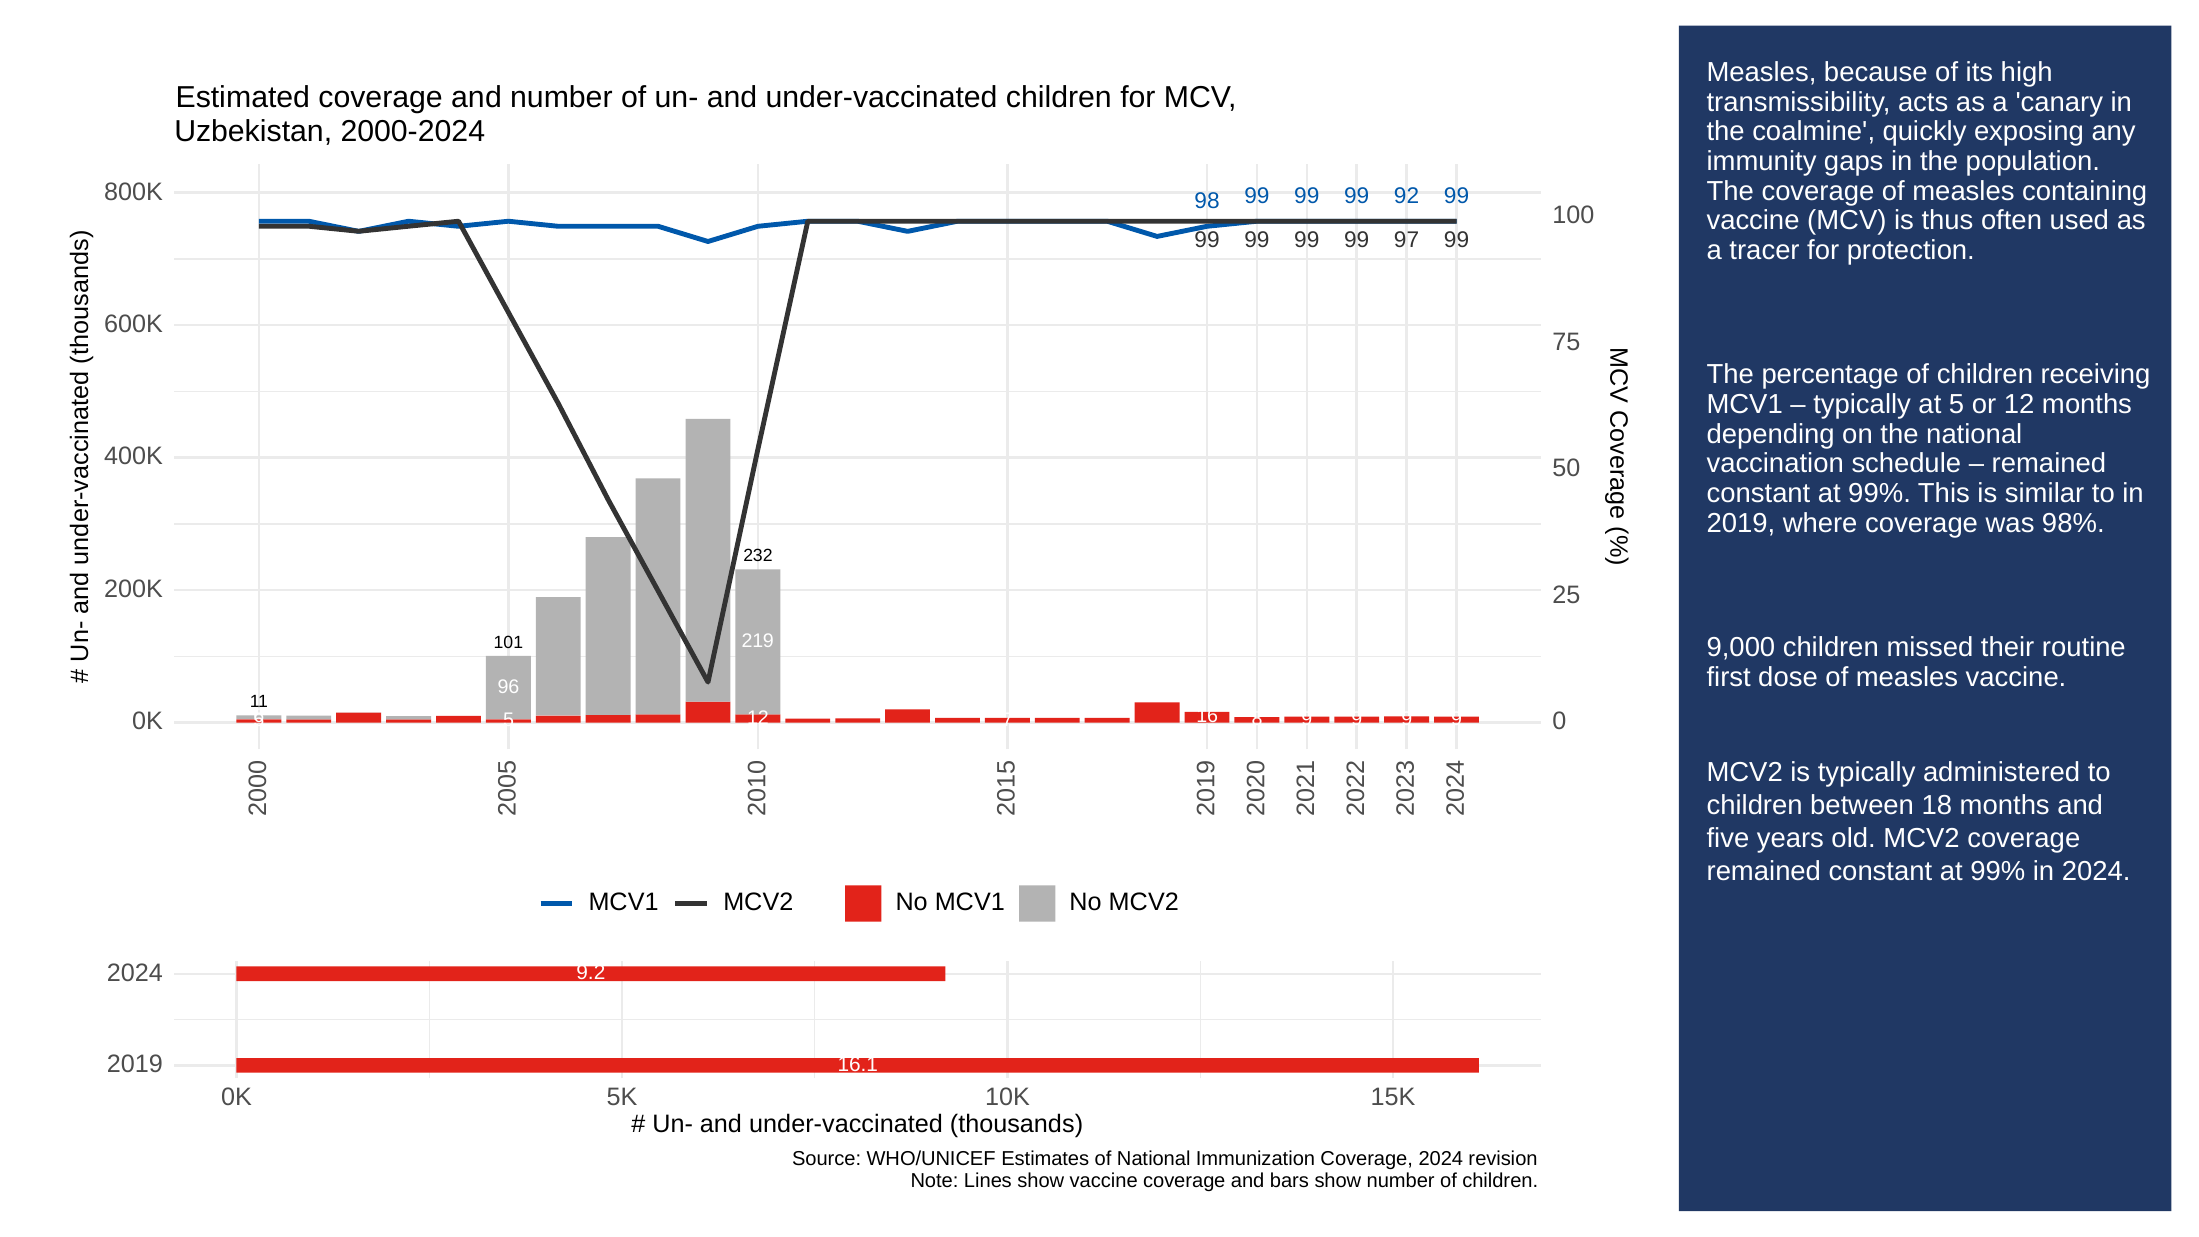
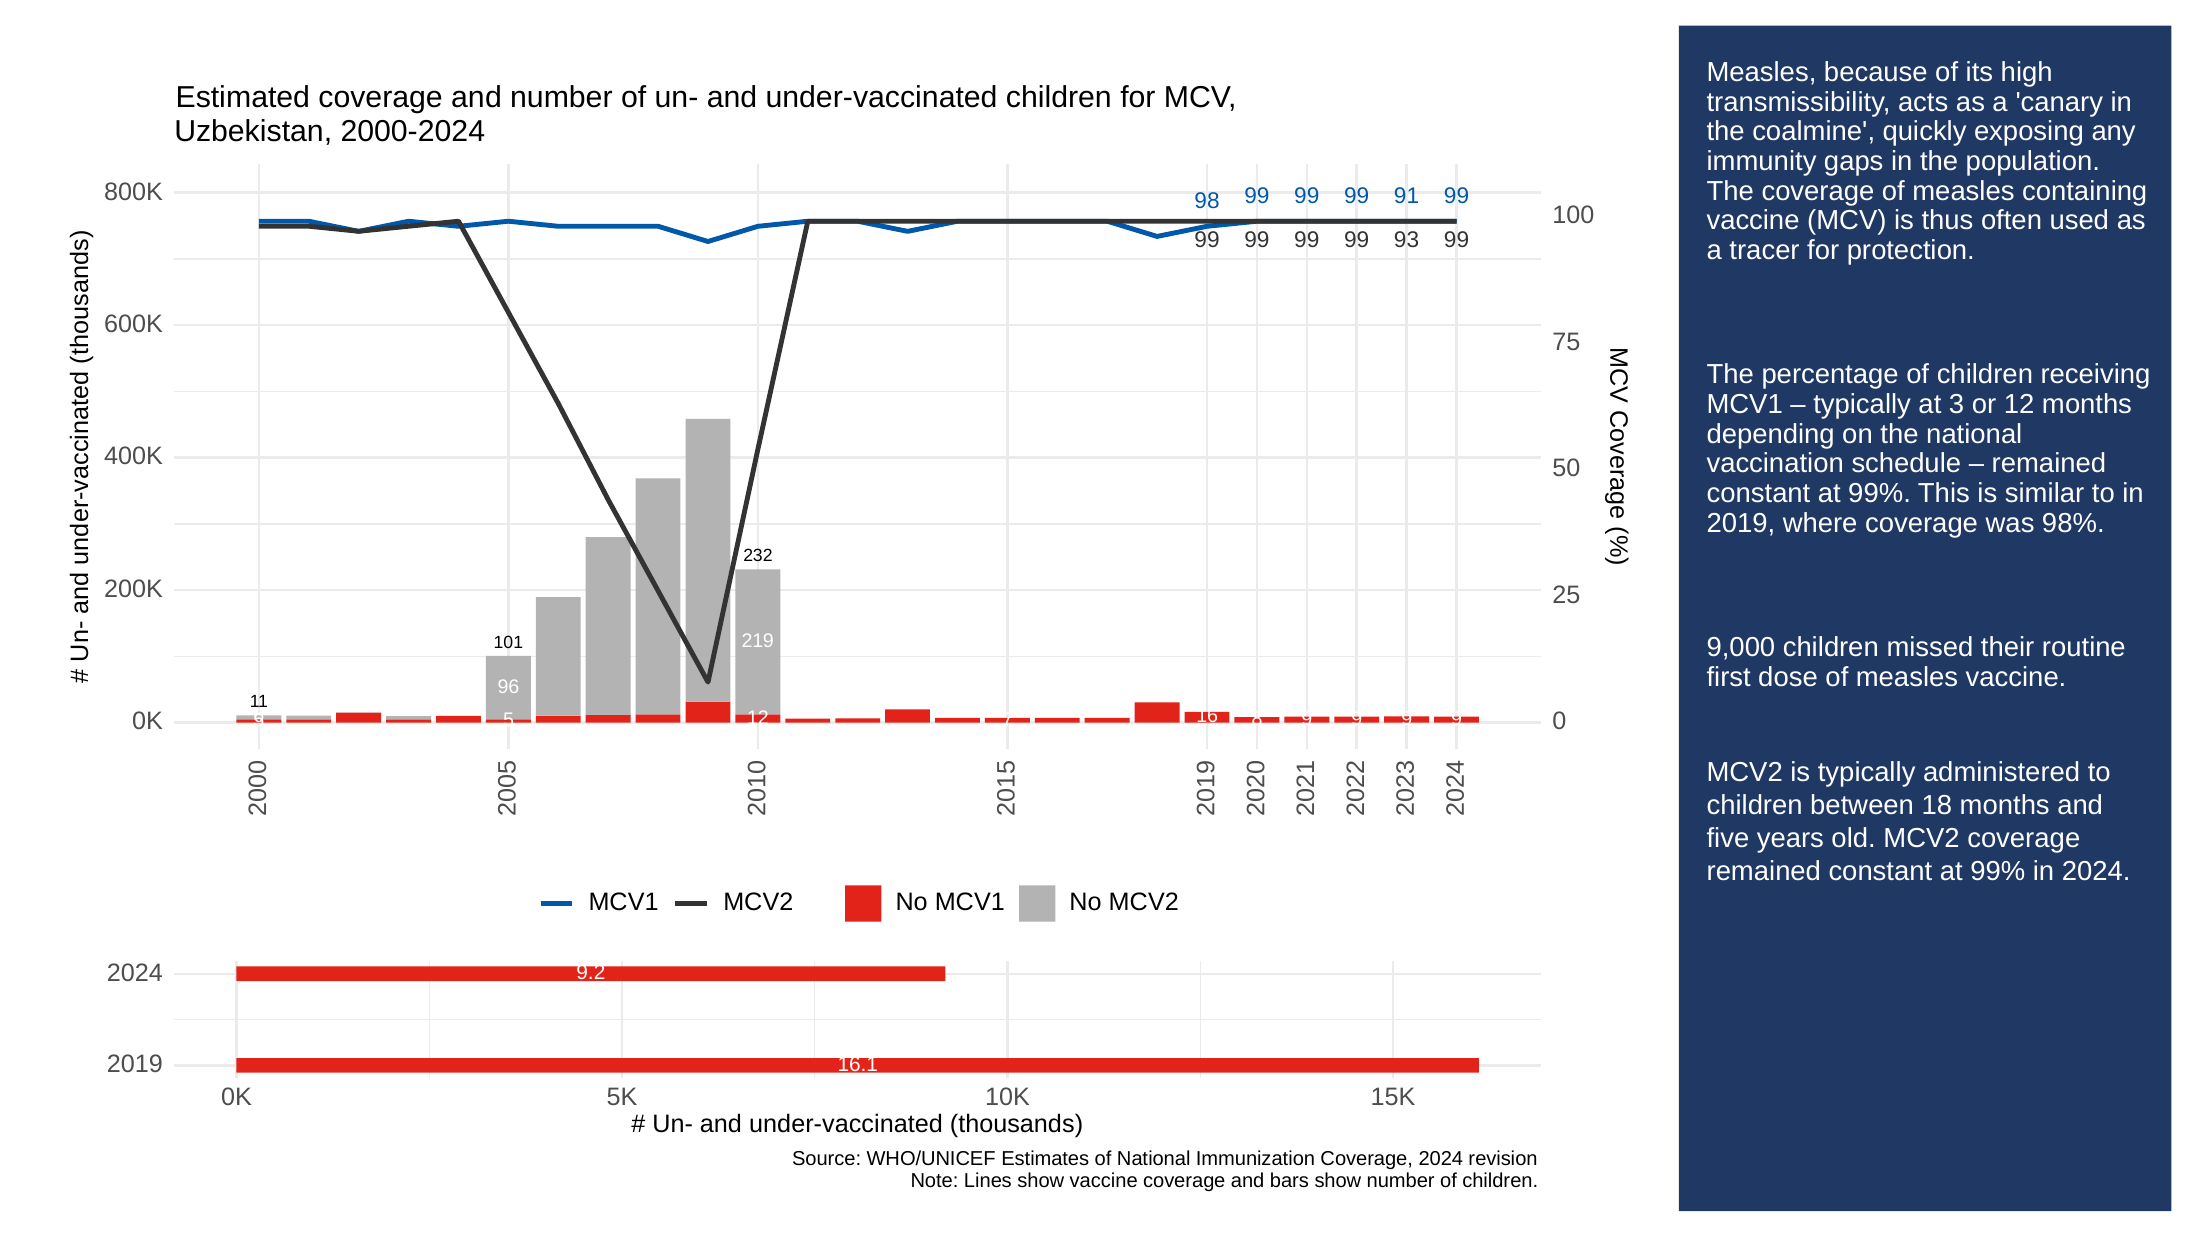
92: 92 -> 91
97: 97 -> 93
at 5: 5 -> 3
